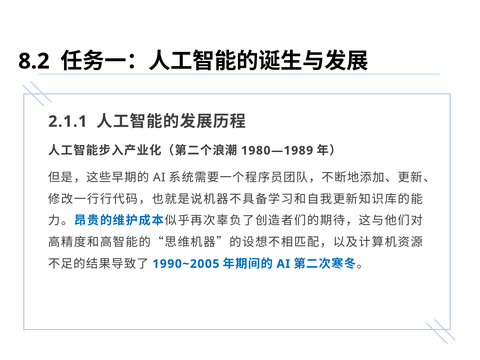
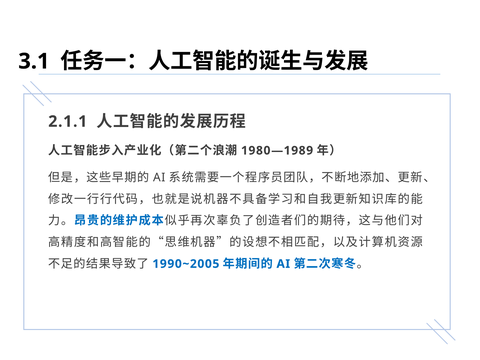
8.2: 8.2 -> 3.1
